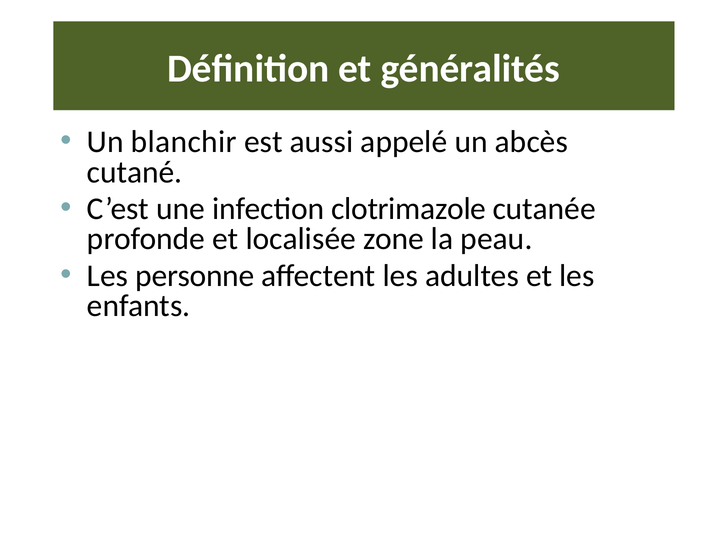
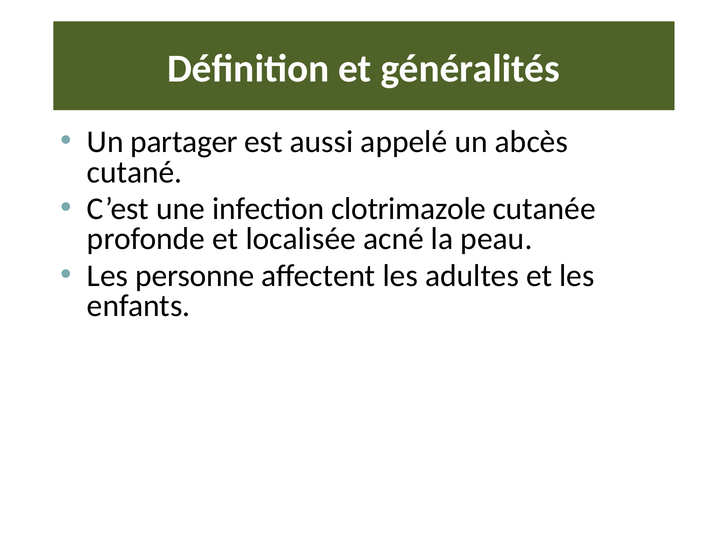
blanchir: blanchir -> partager
zone: zone -> acné
